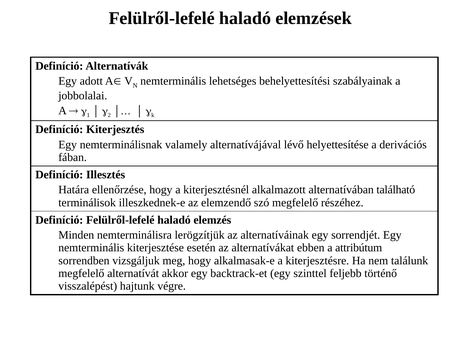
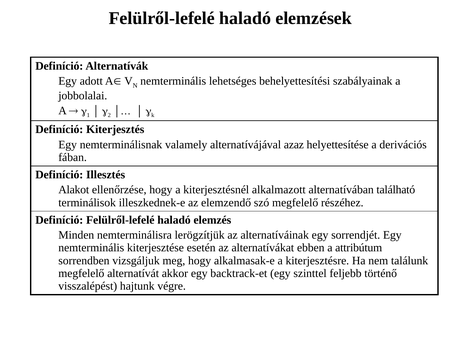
lévő: lévő -> azaz
Határa: Határa -> Alakot
